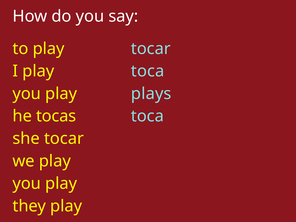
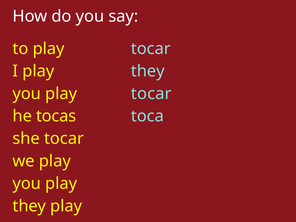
I play toca: toca -> they
you play plays: plays -> tocar
